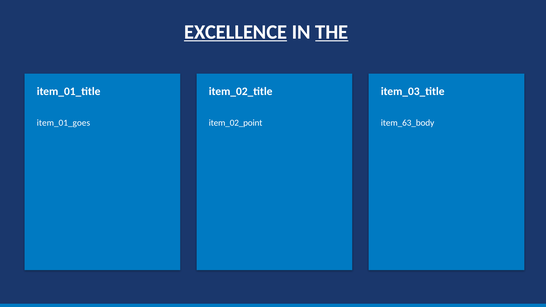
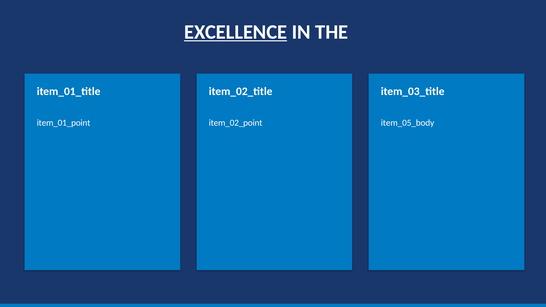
THE underline: present -> none
item_01_goes: item_01_goes -> item_01_point
item_63_body: item_63_body -> item_05_body
